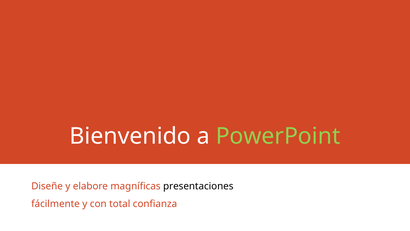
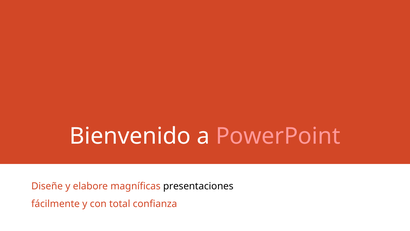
PowerPoint colour: light green -> pink
